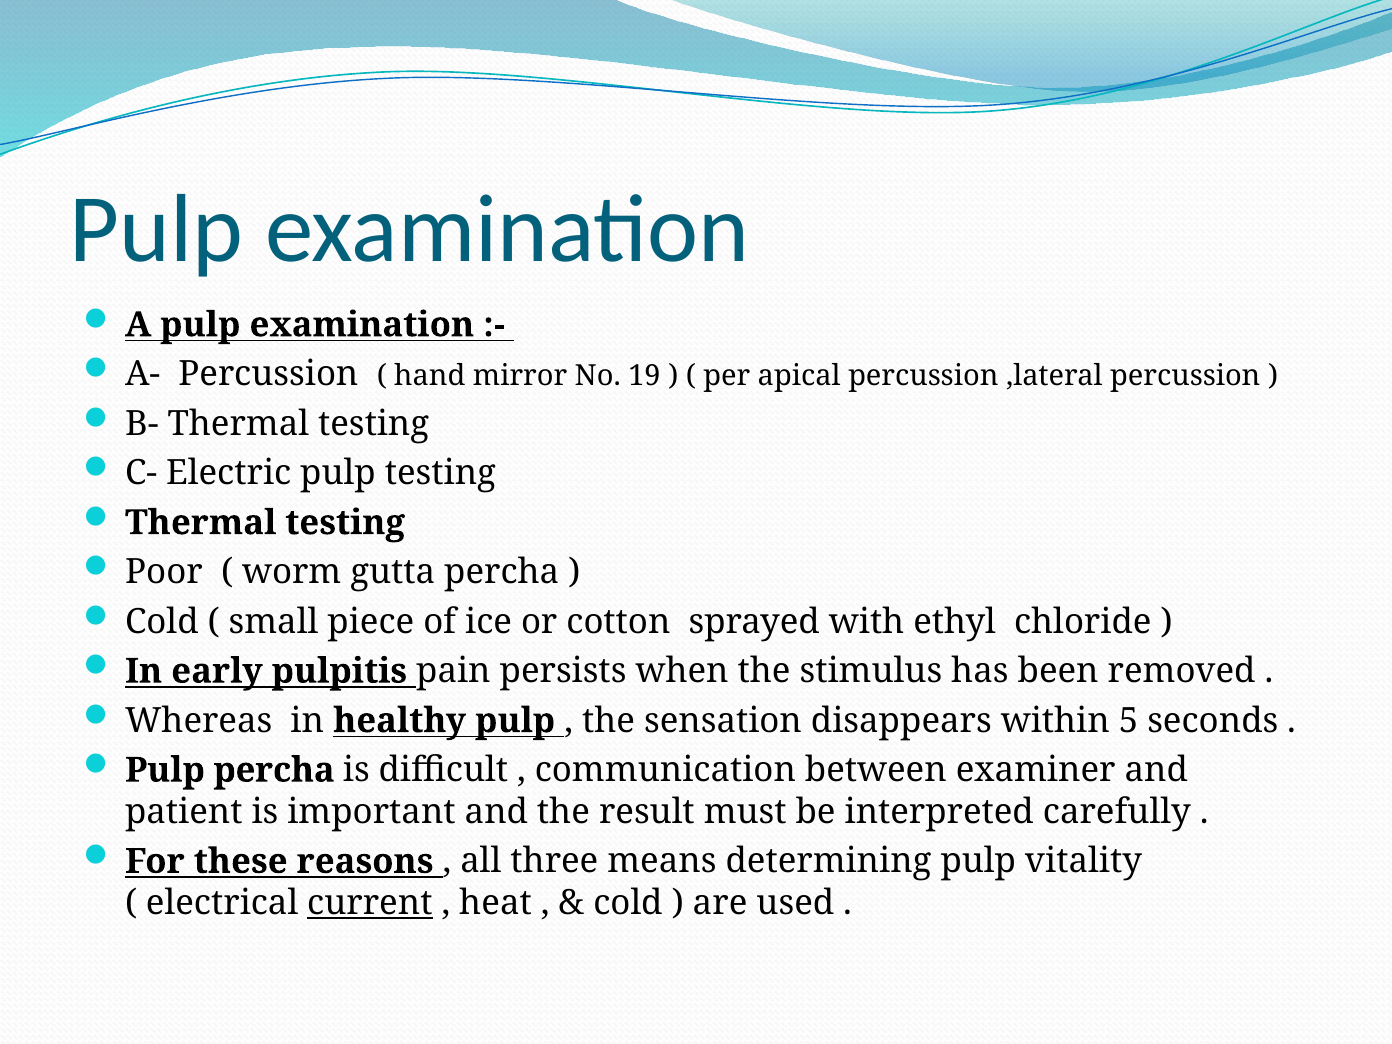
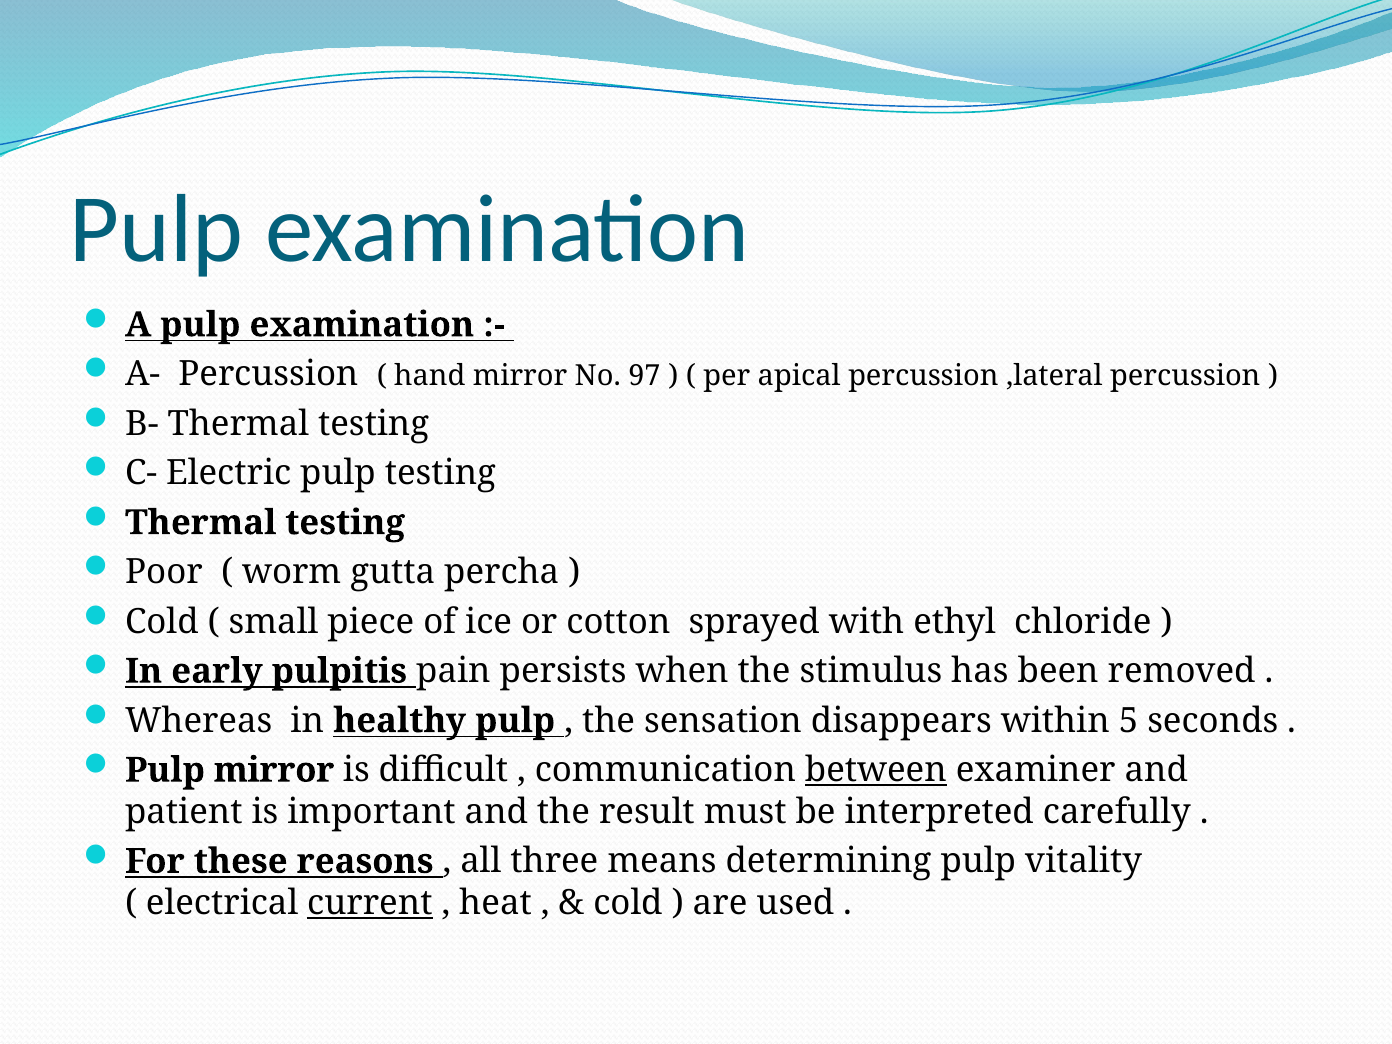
19: 19 -> 97
Pulp percha: percha -> mirror
between underline: none -> present
